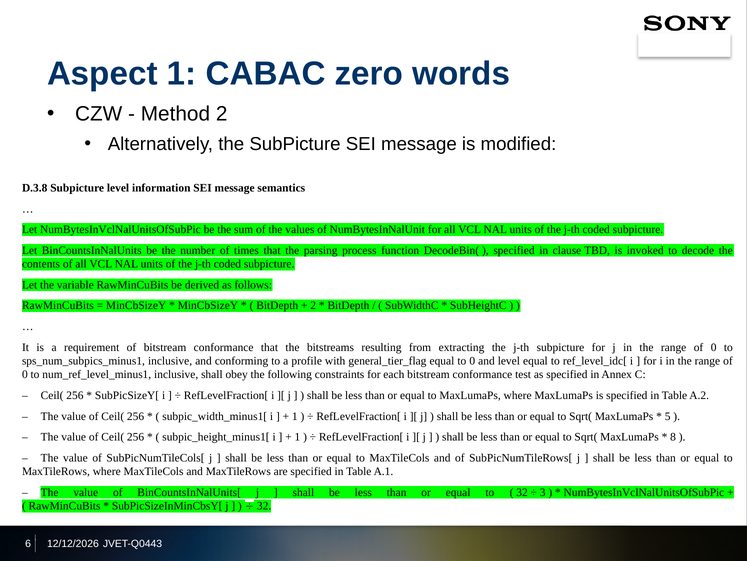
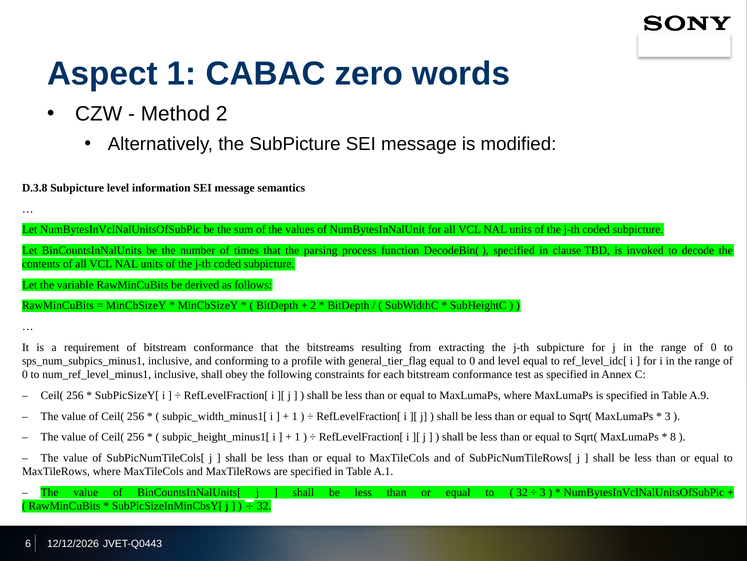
A.2: A.2 -> A.9
5 at (668, 416): 5 -> 3
